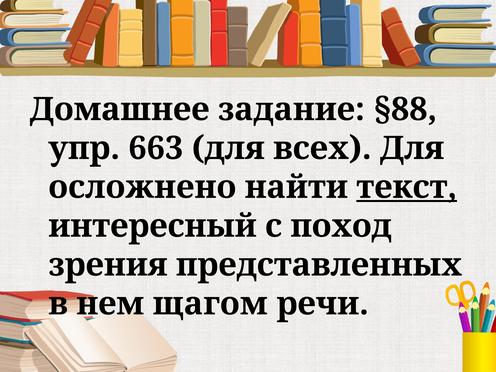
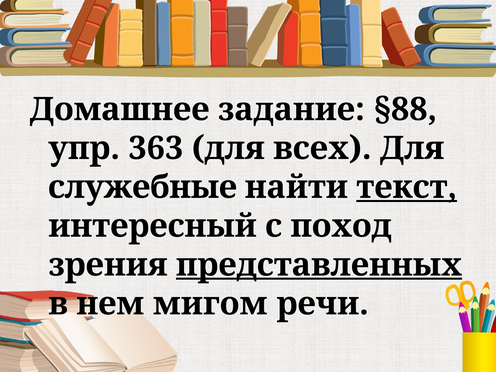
663: 663 -> 363
осложнено: осложнено -> служебные
представленных underline: none -> present
щагом: щагом -> мигом
